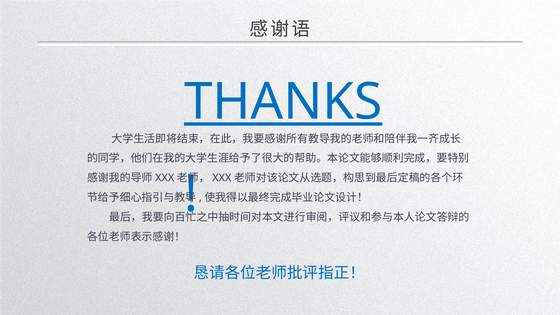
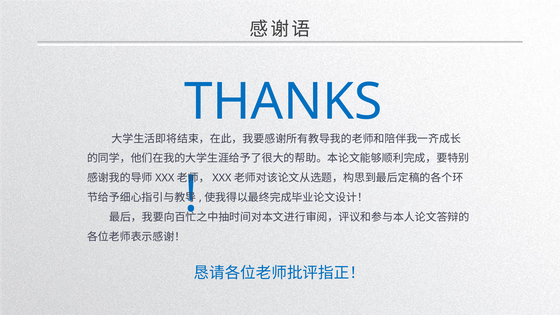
THANKS underline: present -> none
